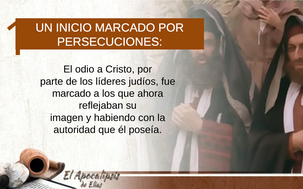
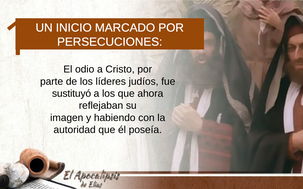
marcado at (72, 94): marcado -> sustituyó
